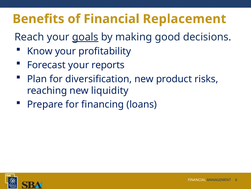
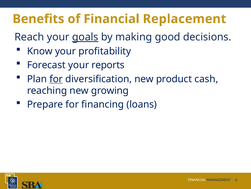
for at (56, 79) underline: none -> present
risks: risks -> cash
liquidity: liquidity -> growing
